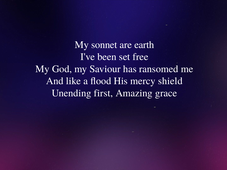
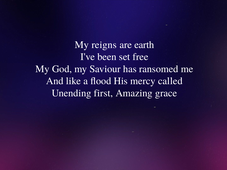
sonnet: sonnet -> reigns
shield: shield -> called
